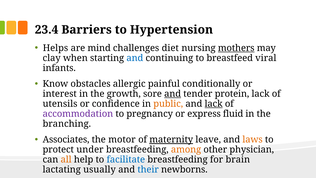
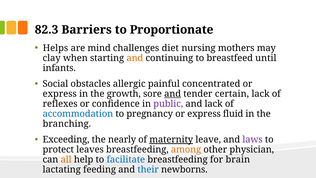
23.4: 23.4 -> 82.3
Hypertension: Hypertension -> Proportionate
mothers underline: present -> none
and at (135, 58) colour: blue -> orange
viral: viral -> until
Know: Know -> Social
conditionally: conditionally -> concentrated
interest at (60, 94): interest -> express
protein: protein -> certain
utensils: utensils -> reflexes
public colour: orange -> purple
lack at (214, 104) underline: present -> none
accommodation colour: purple -> blue
Associates: Associates -> Exceeding
motor: motor -> nearly
laws colour: orange -> purple
under: under -> leaves
usually: usually -> feeding
